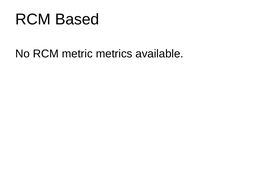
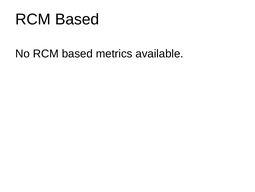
No RCM metric: metric -> based
